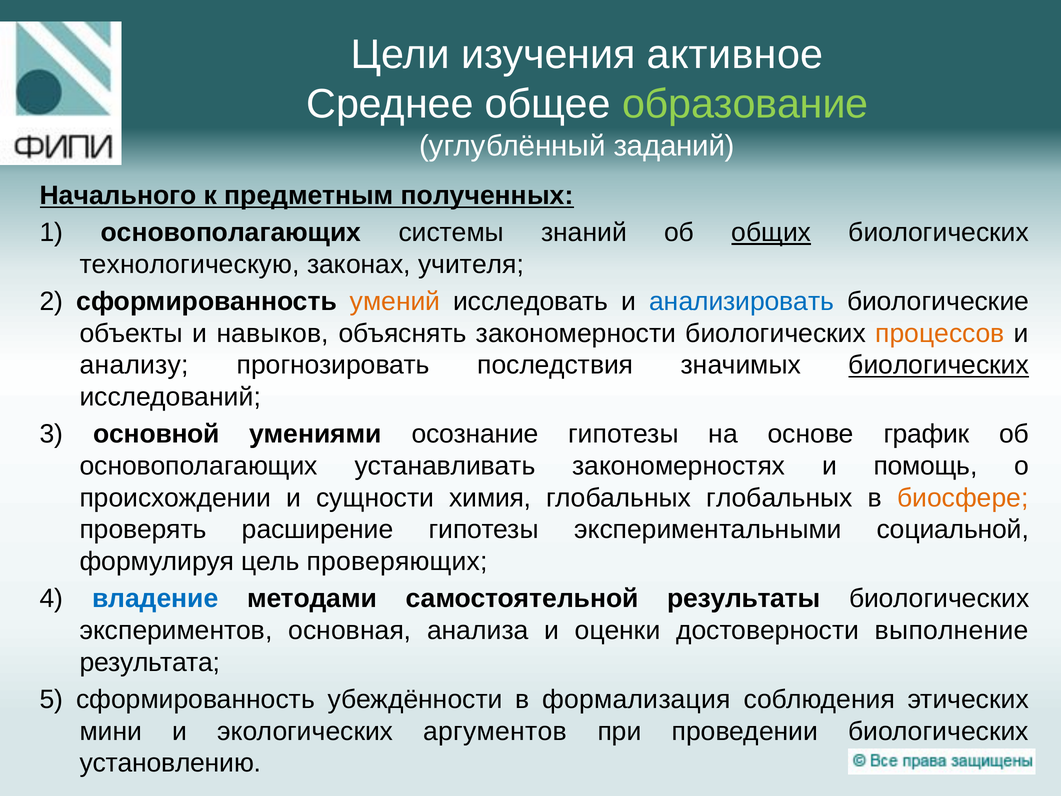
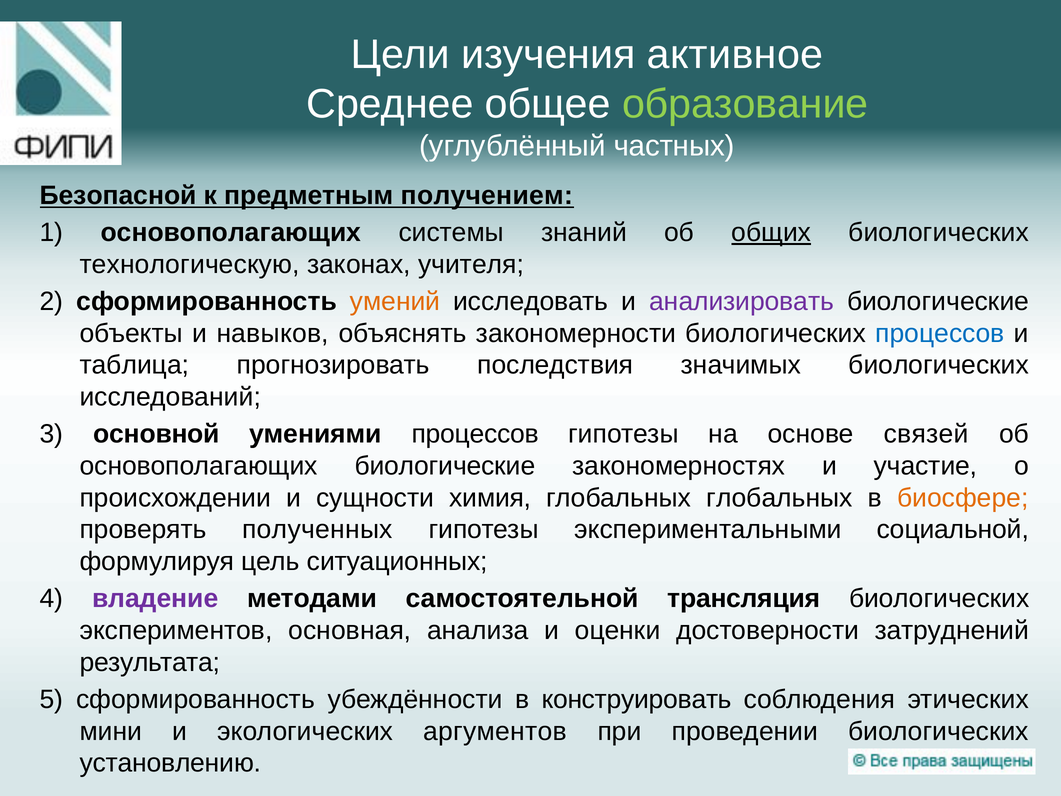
заданий: заданий -> частных
Начального: Начального -> Безопасной
полученных: полученных -> получением
анализировать colour: blue -> purple
процессов at (940, 333) colour: orange -> blue
анализу: анализу -> таблица
биологических at (939, 365) underline: present -> none
умениями осознание: осознание -> процессов
график: график -> связей
основополагающих устанавливать: устанавливать -> биологические
помощь: помощь -> участие
расширение: расширение -> полученных
проверяющих: проверяющих -> ситуационных
владение colour: blue -> purple
результаты: результаты -> трансляция
выполнение: выполнение -> затруднений
формализация: формализация -> конструировать
